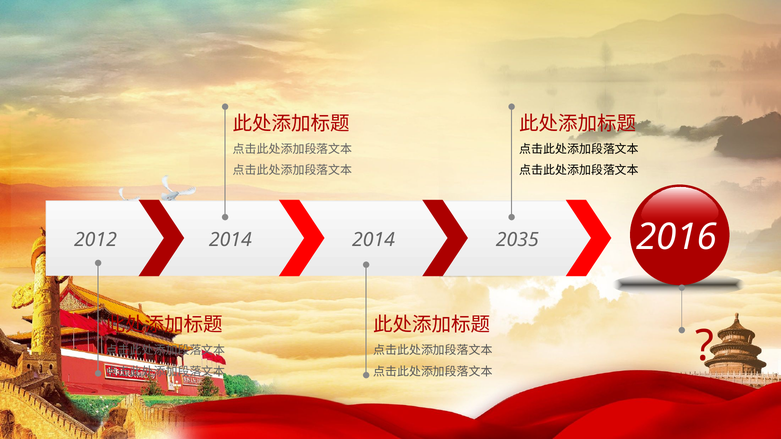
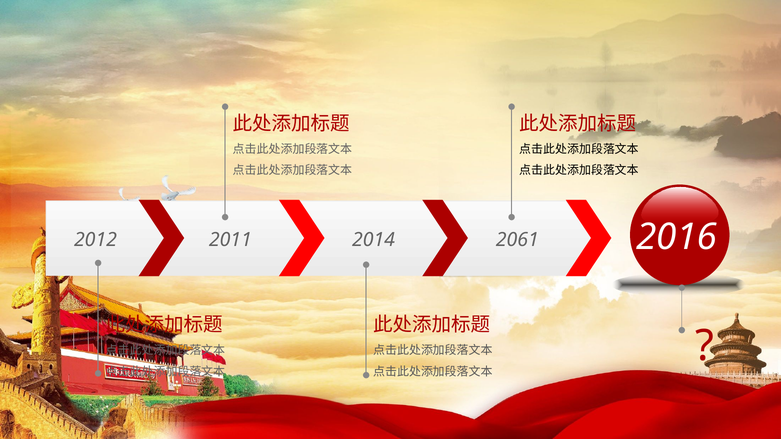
2012 2014: 2014 -> 2011
2035: 2035 -> 2061
